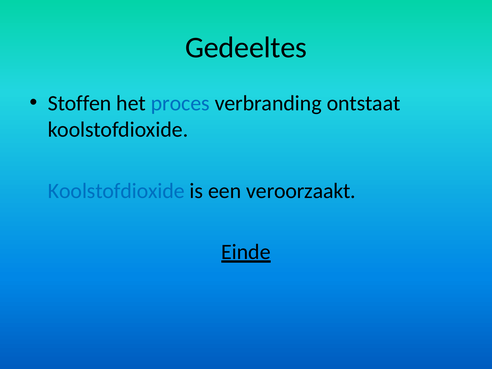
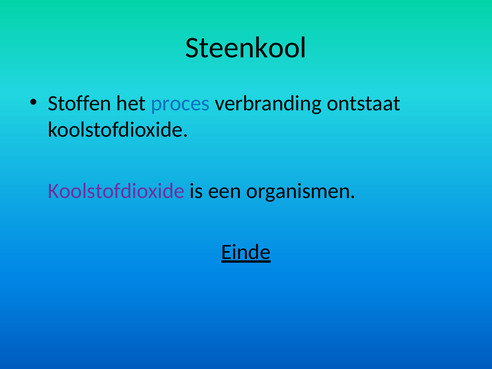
Gedeeltes: Gedeeltes -> Steenkool
Koolstofdioxide at (116, 191) colour: blue -> purple
veroorzaakt: veroorzaakt -> organismen
